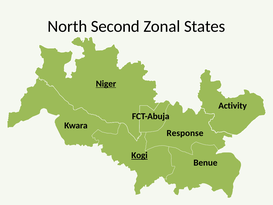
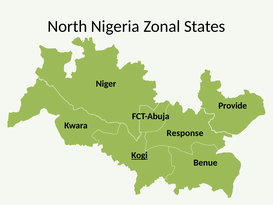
Second: Second -> Nigeria
Niger underline: present -> none
Activity: Activity -> Provide
